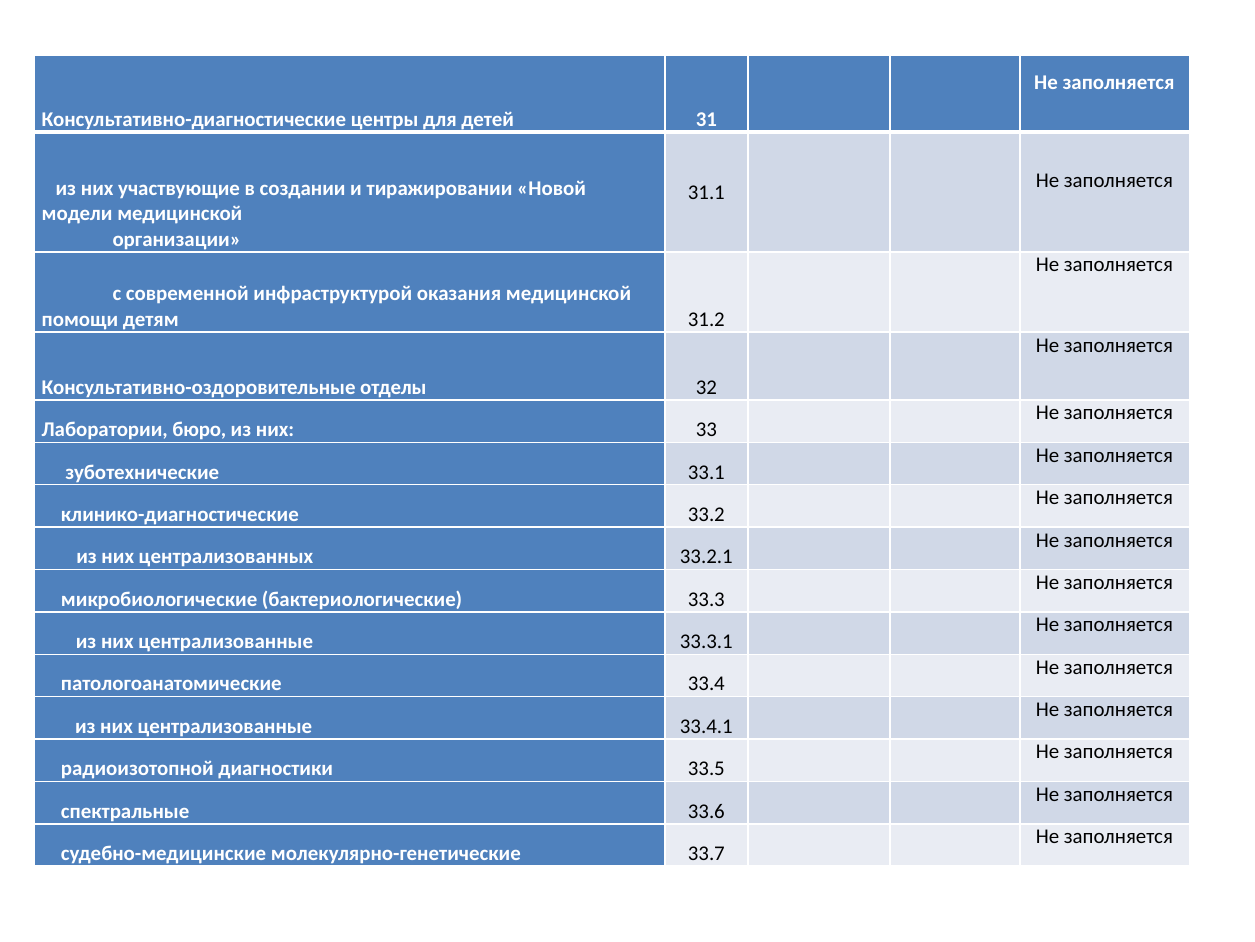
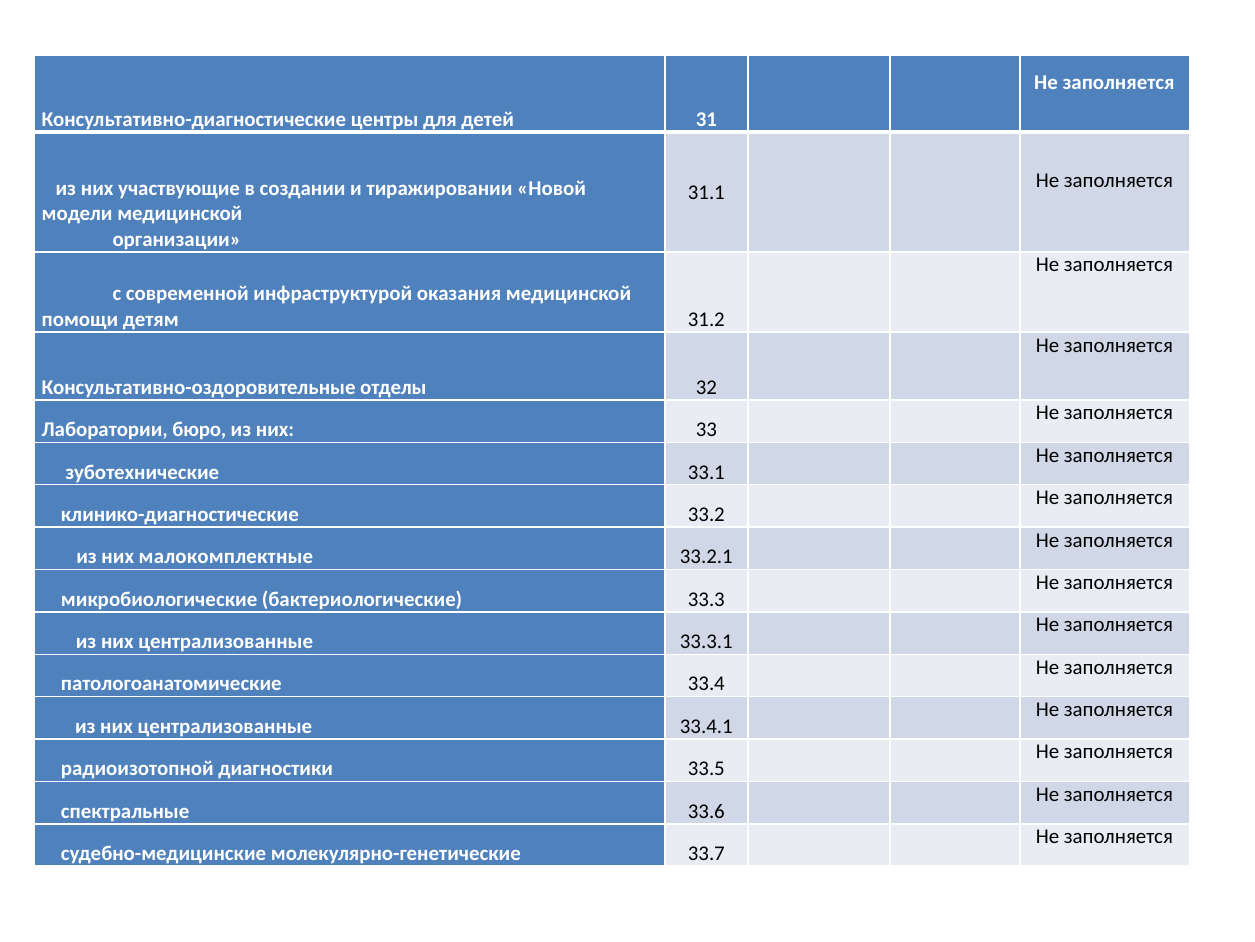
централизованных: централизованных -> малокомплектные
